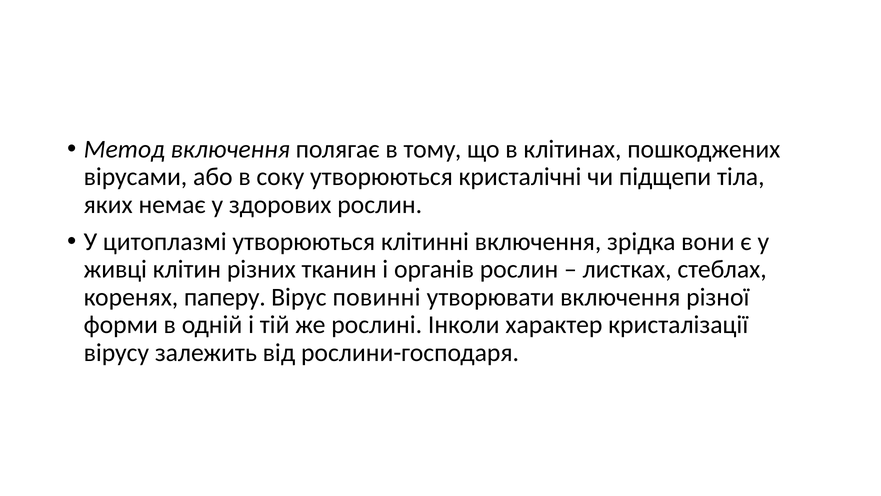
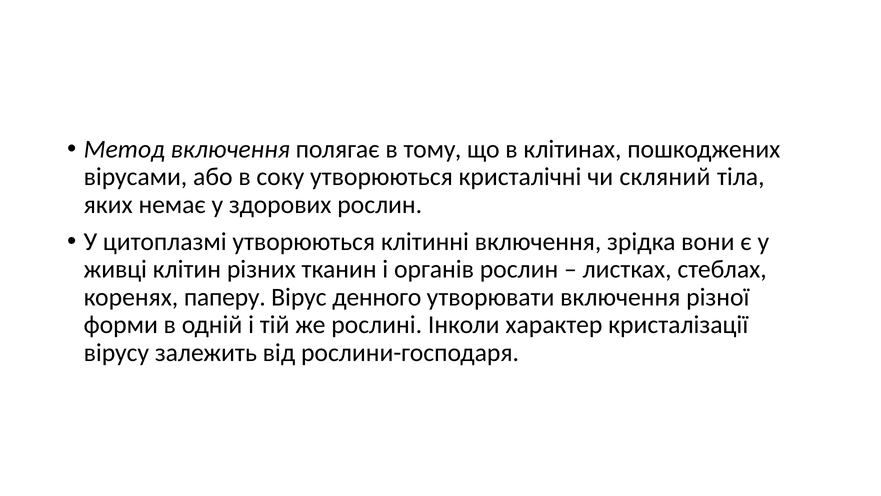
підщепи: підщепи -> скляний
повинні: повинні -> денного
